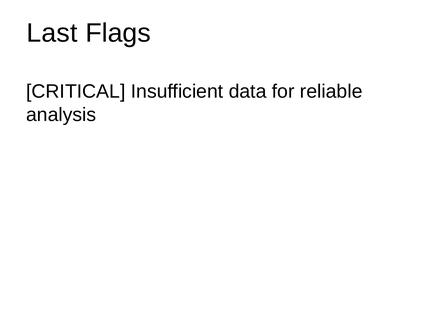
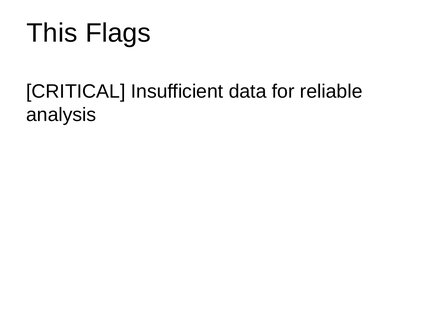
Last: Last -> This
